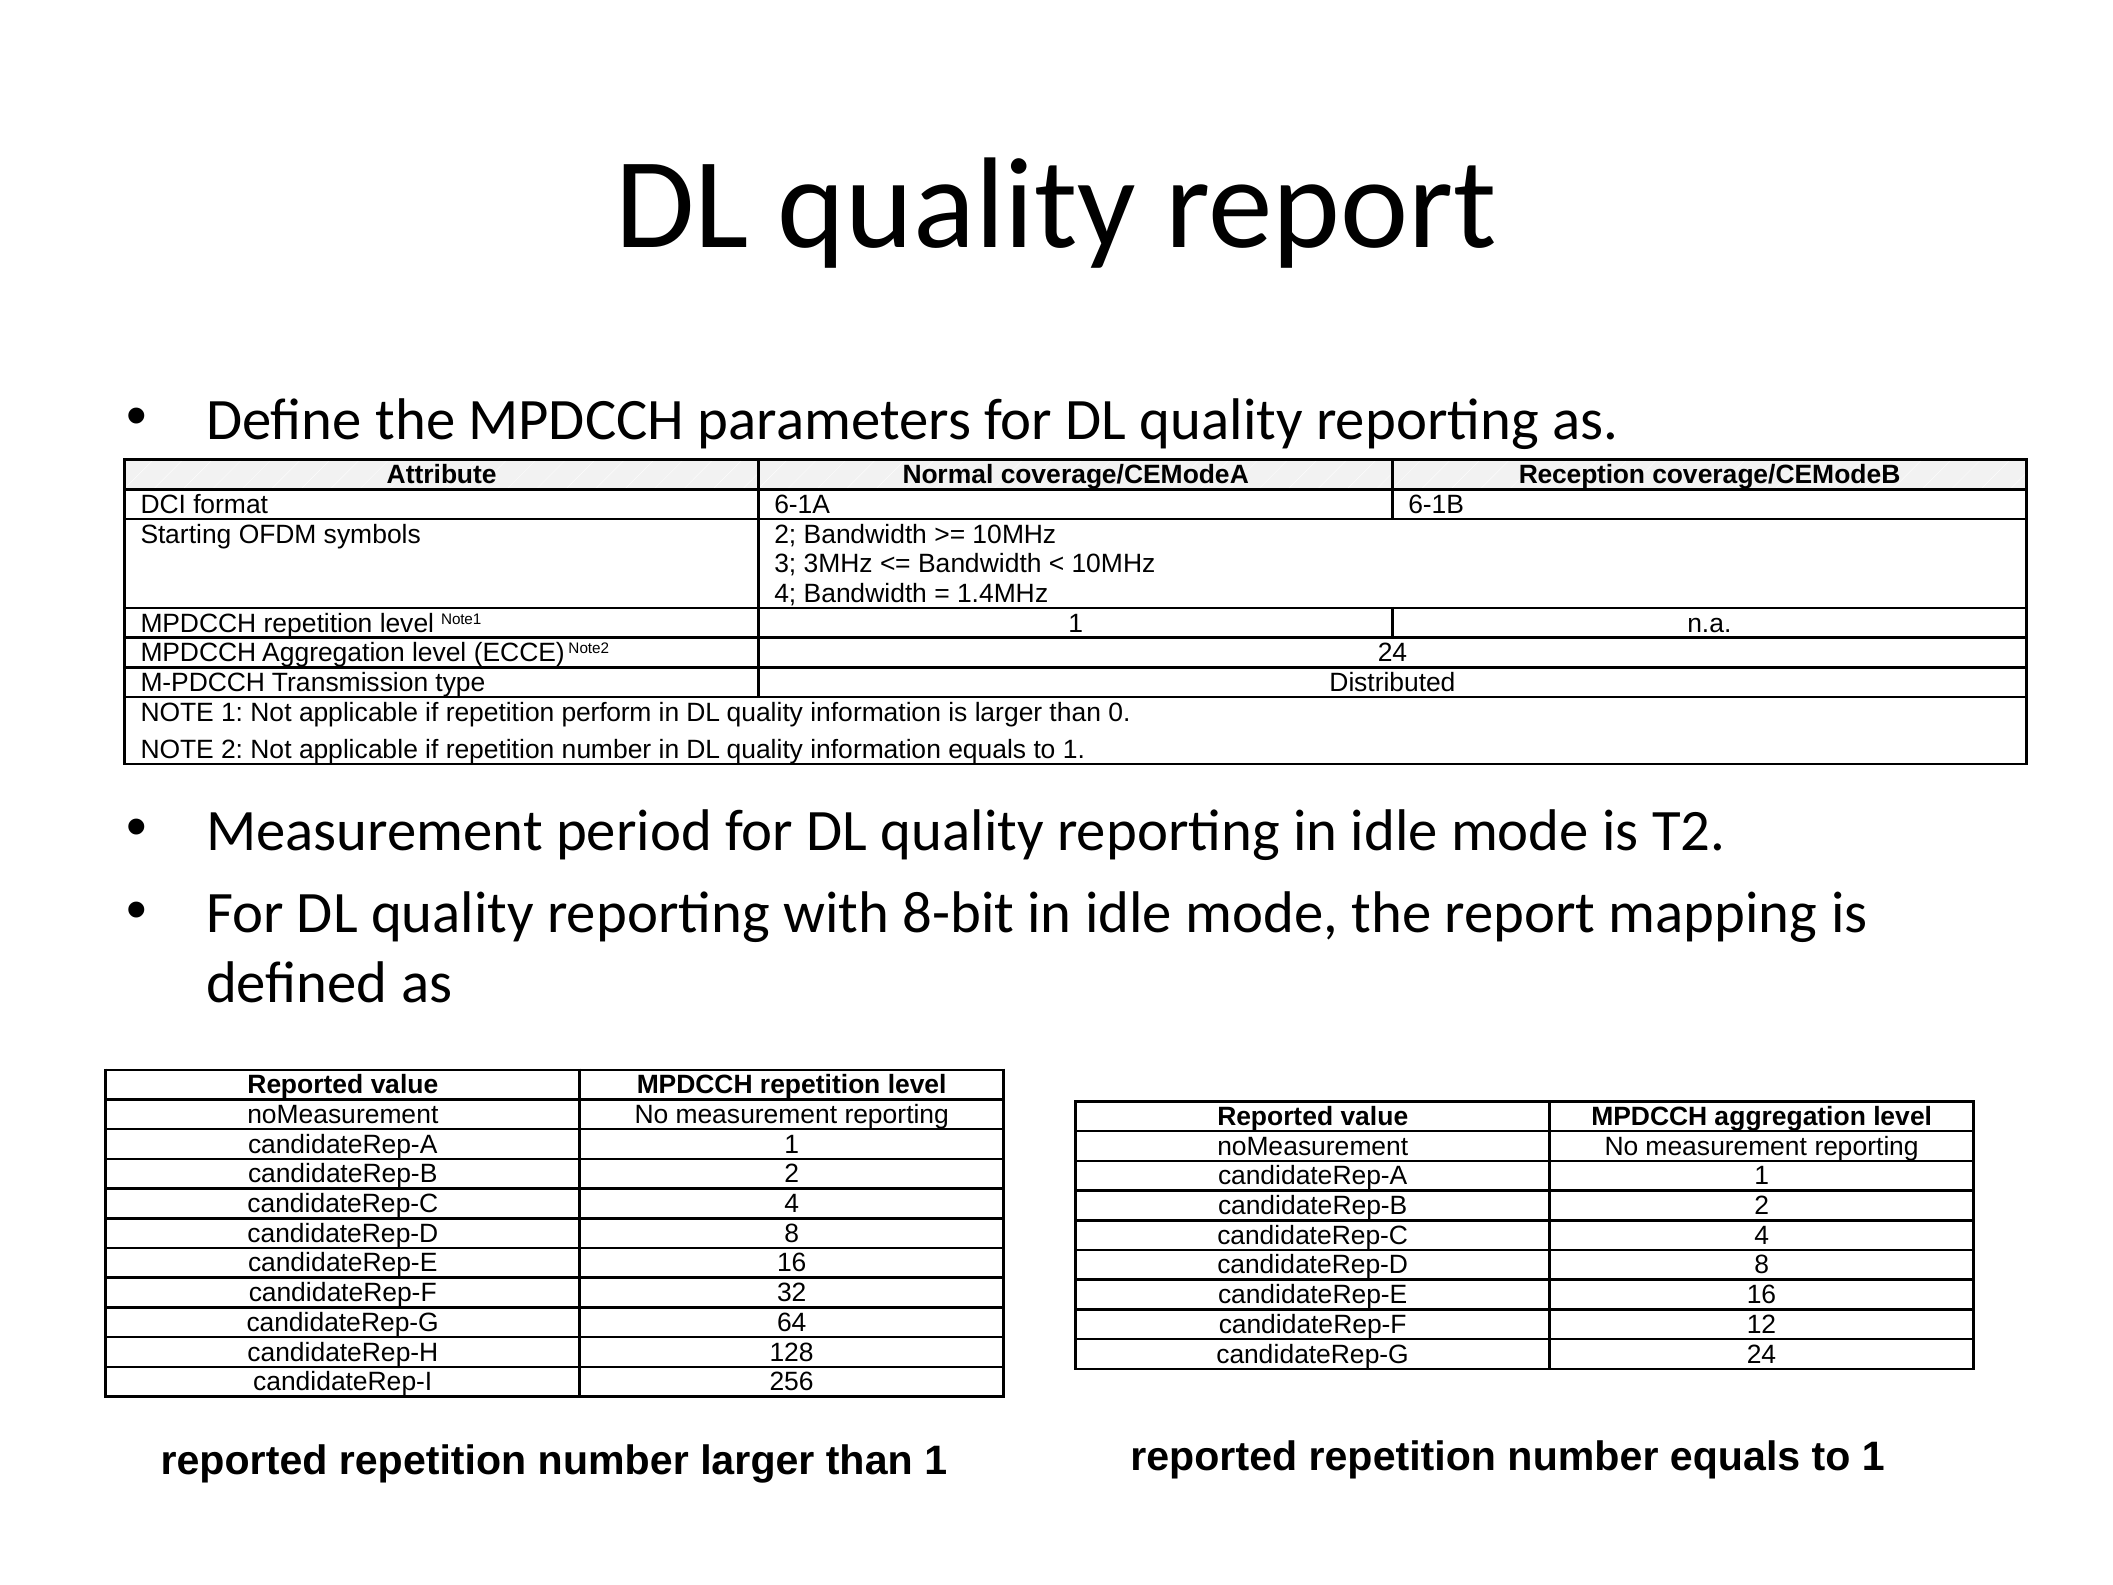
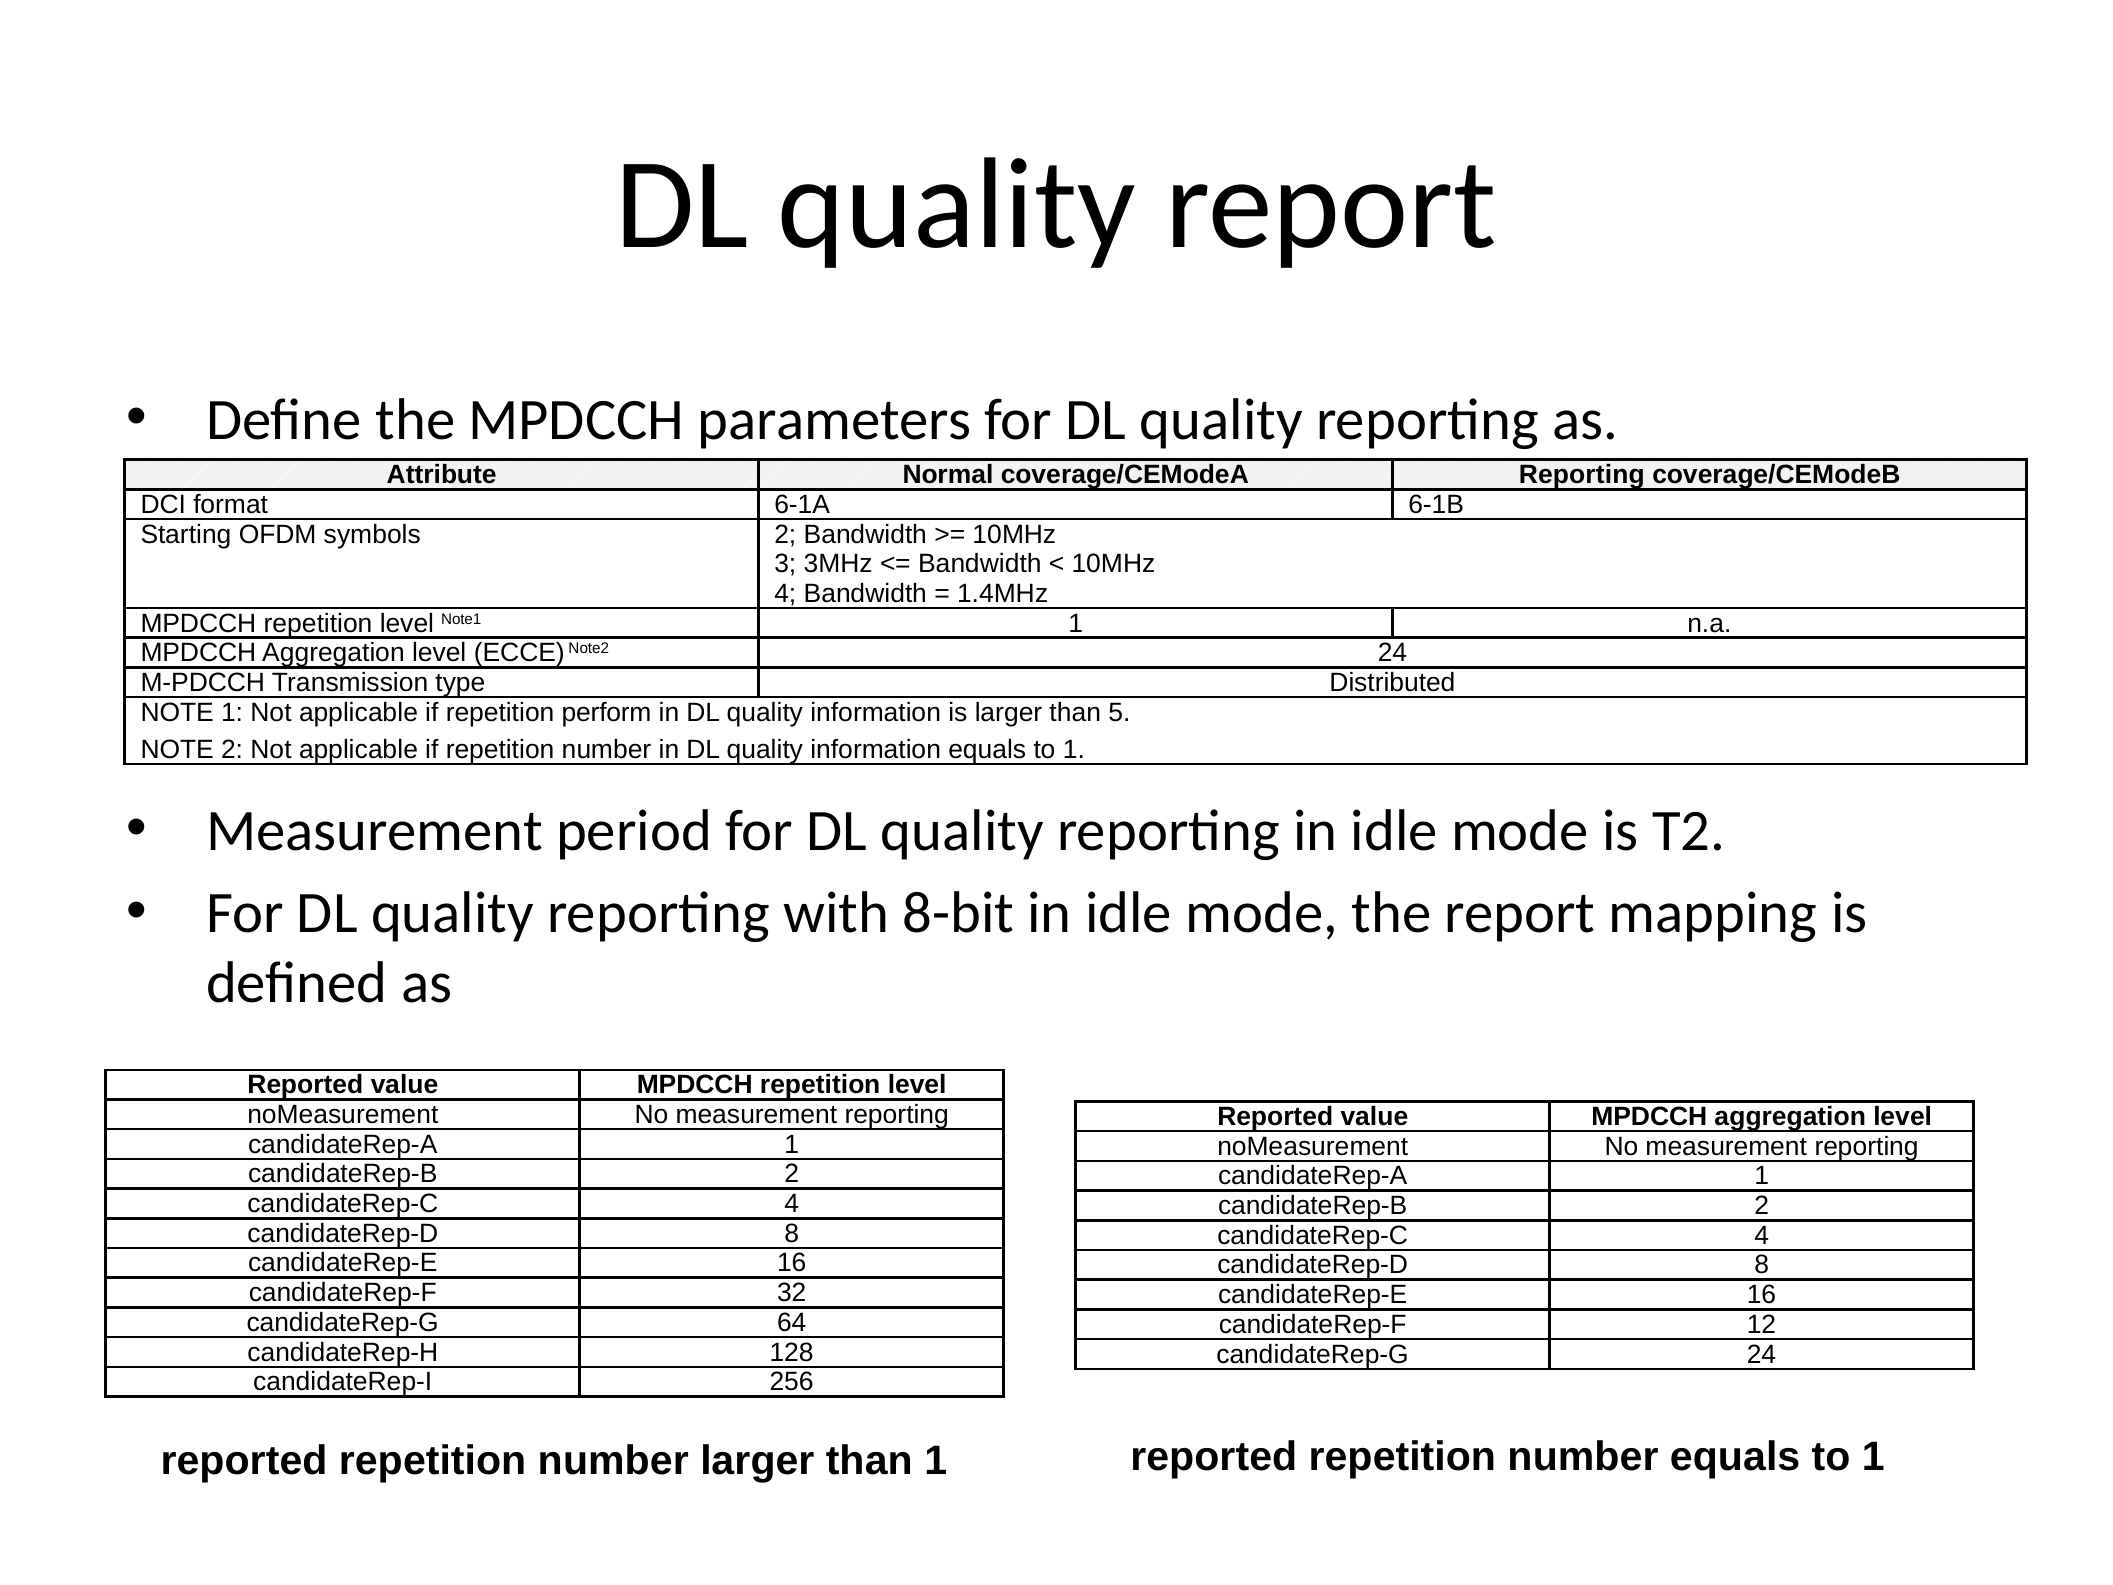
coverage/CEModeA Reception: Reception -> Reporting
0: 0 -> 5
